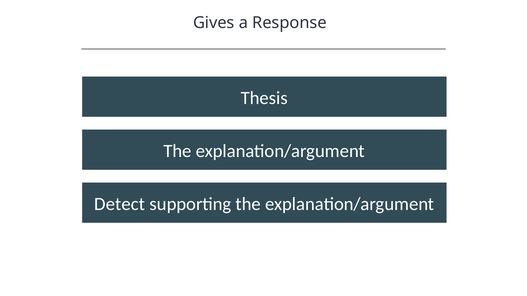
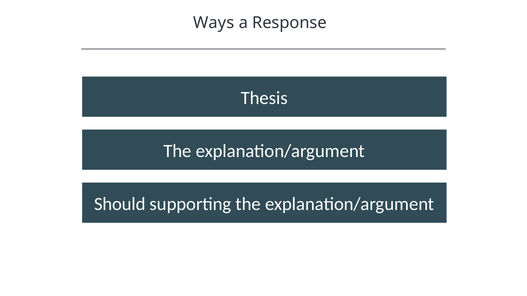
Gives: Gives -> Ways
Detect: Detect -> Should
